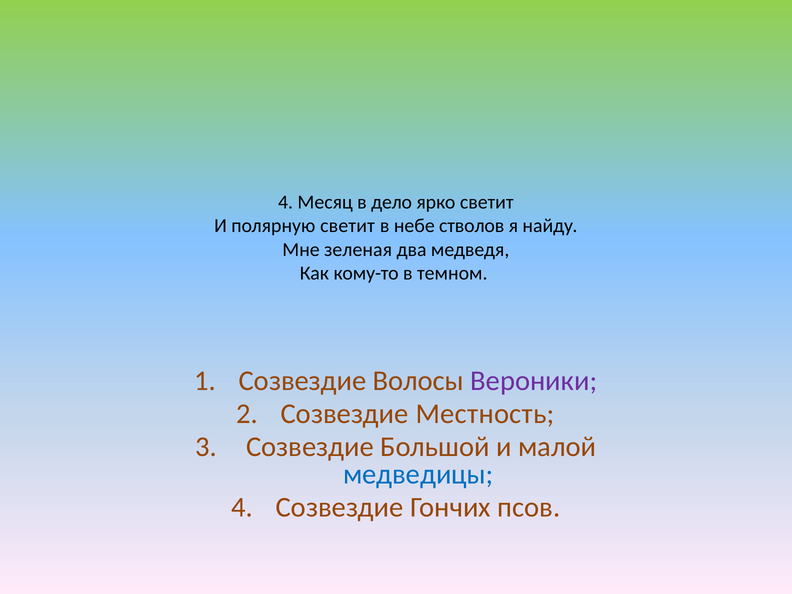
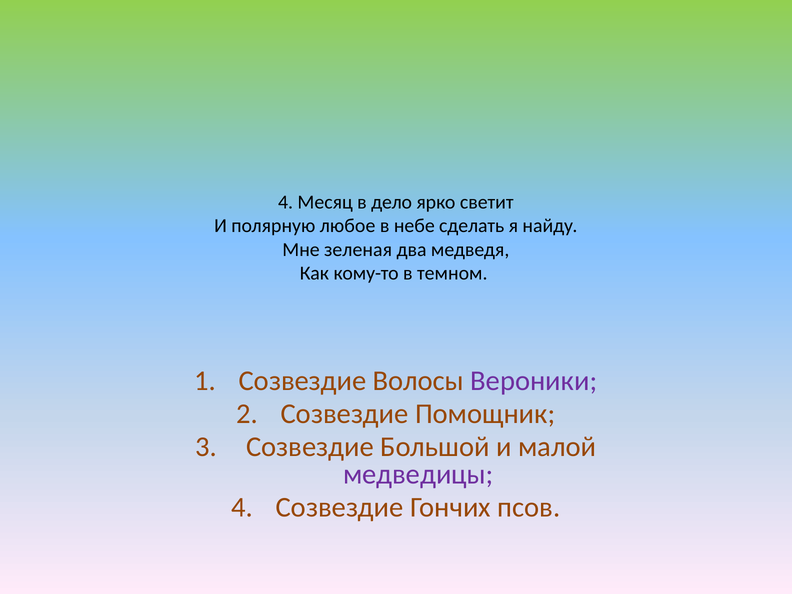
полярную светит: светит -> любое
стволов: стволов -> сделать
Местность: Местность -> Помощник
медведицы colour: blue -> purple
